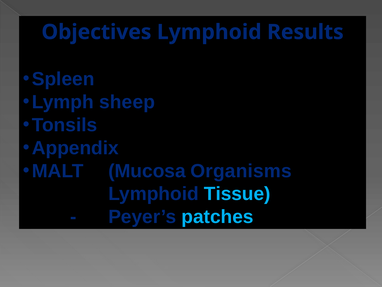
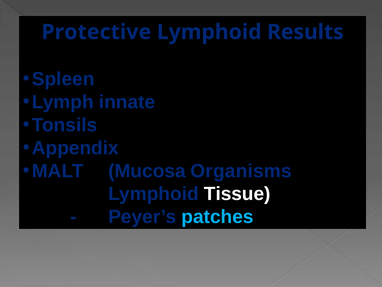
Objectives: Objectives -> Protective
sheep: sheep -> innate
Tissue colour: light blue -> white
